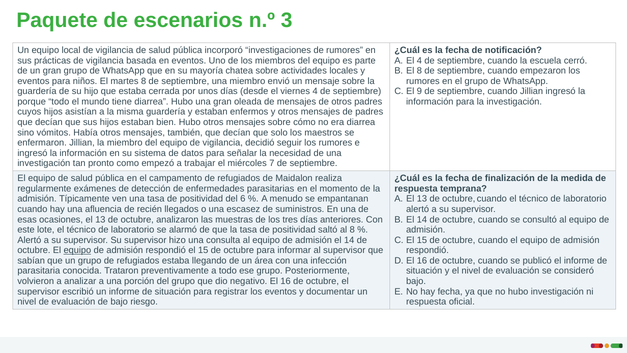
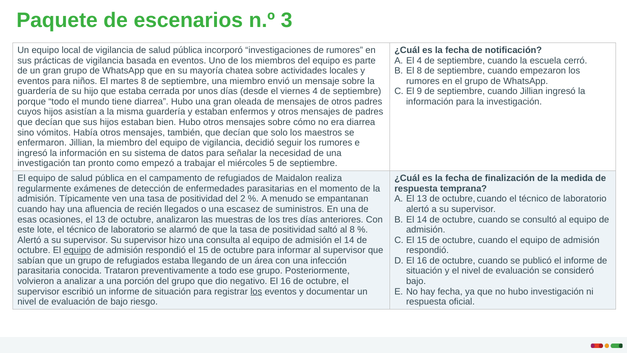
7: 7 -> 5
6: 6 -> 2
los at (256, 291) underline: none -> present
